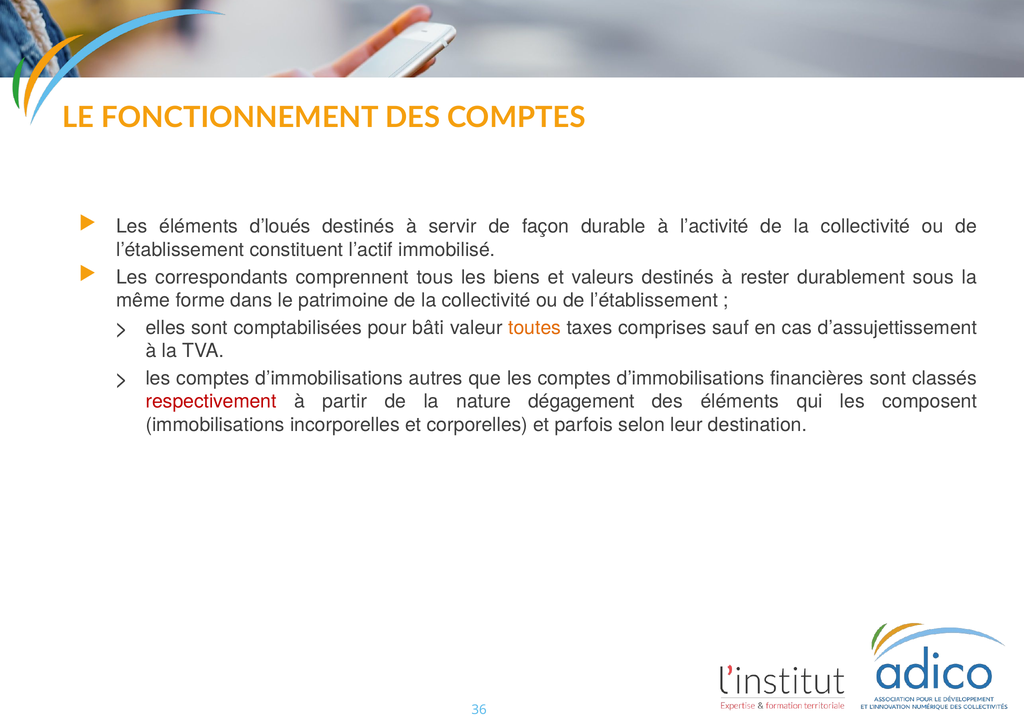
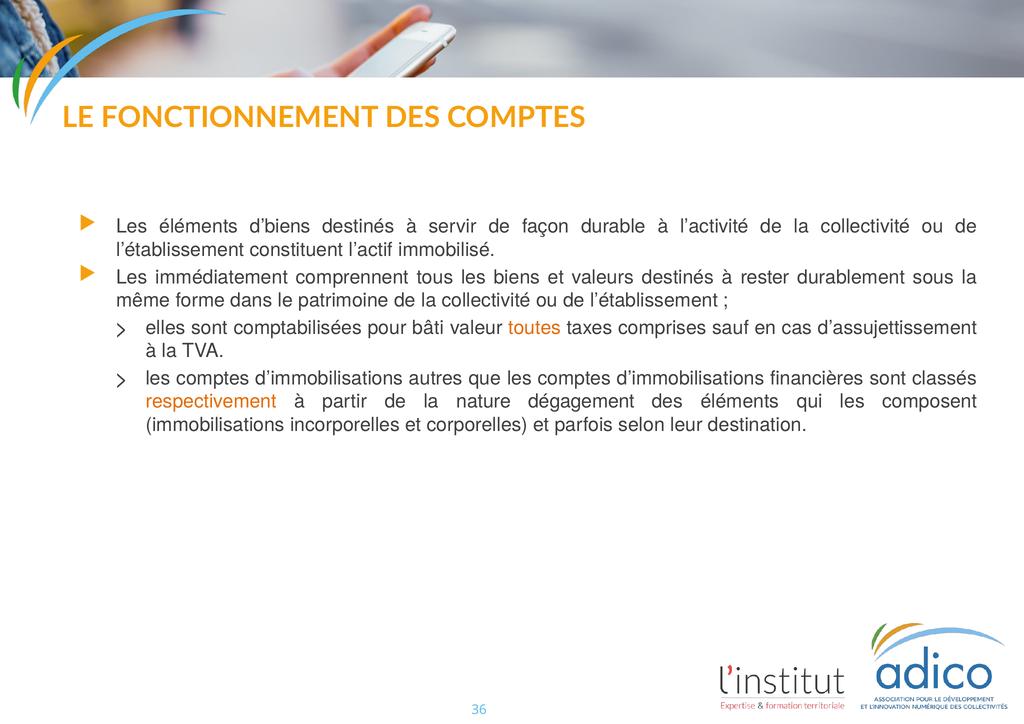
d’loués: d’loués -> d’biens
correspondants: correspondants -> immédiatement
respectivement colour: red -> orange
